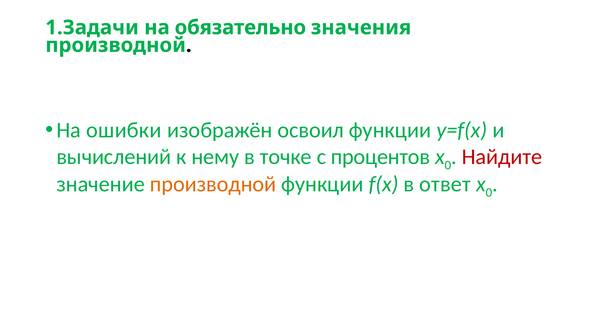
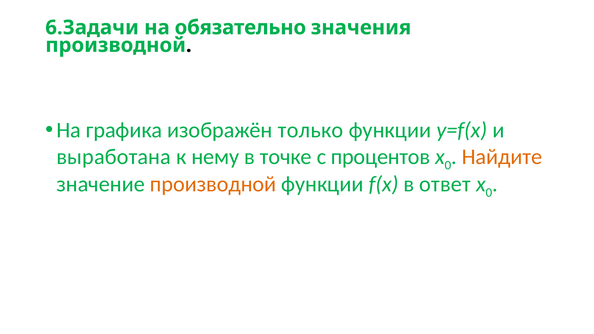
1.Задачи: 1.Задачи -> 6.Задачи
ошибки: ошибки -> графика
освоил: освоил -> только
вычислений: вычислений -> выработана
Найдите colour: red -> orange
